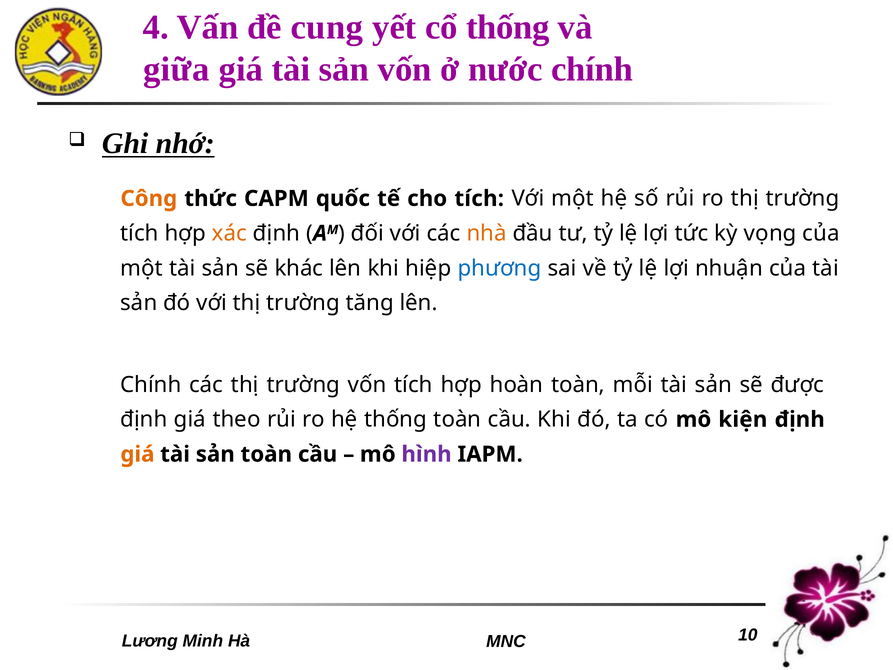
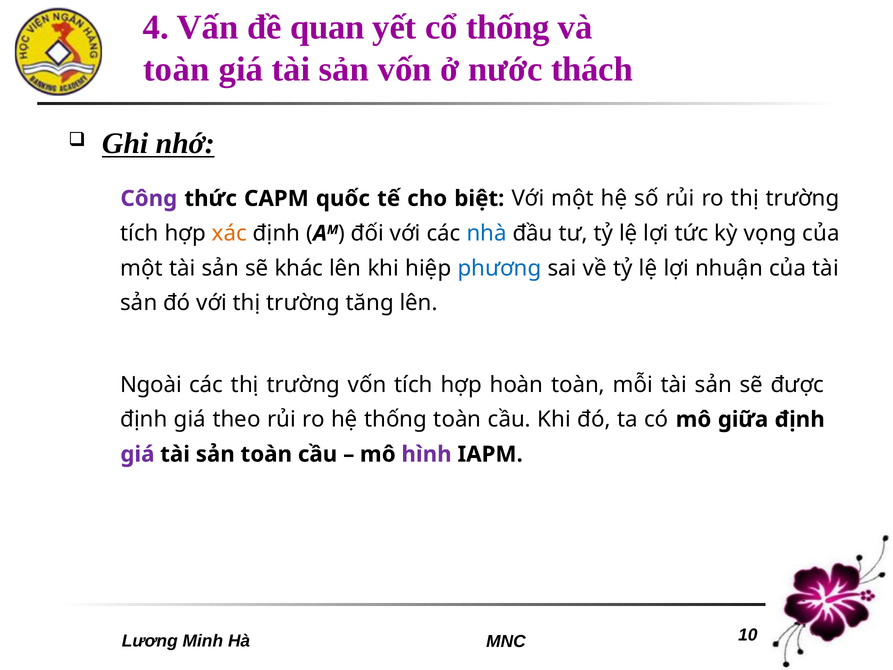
cung: cung -> quan
giữa at (176, 69): giữa -> toàn
nước chính: chính -> thách
Công colour: orange -> purple
tích at (479, 198): tích -> biệt
nhà colour: orange -> blue
Chính at (151, 385): Chính -> Ngoài
kiện: kiện -> giữa
giá at (137, 454) colour: orange -> purple
